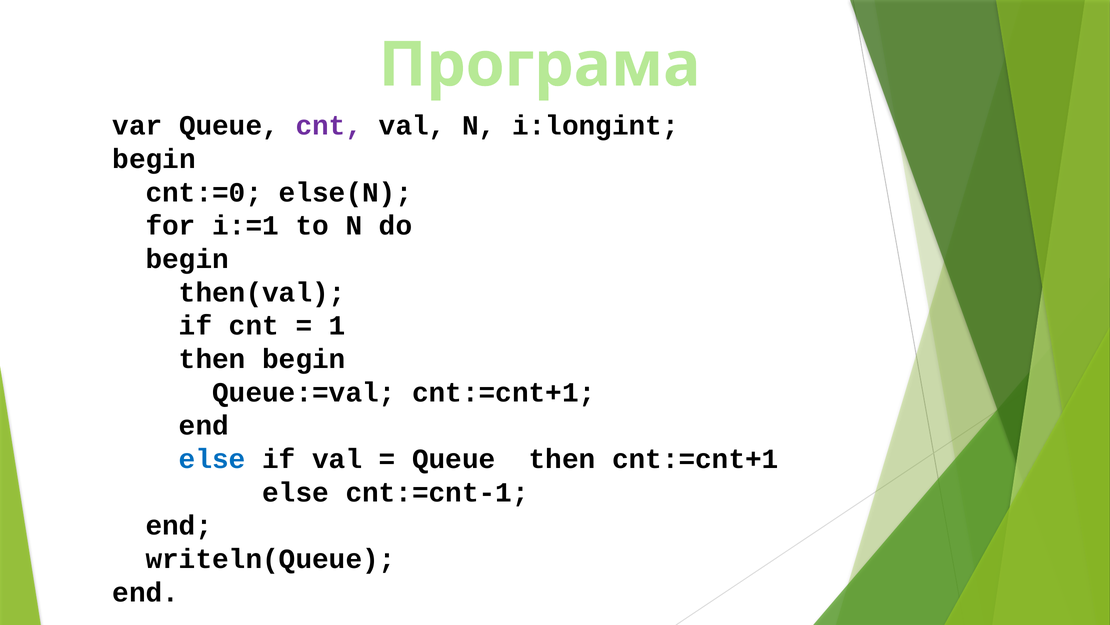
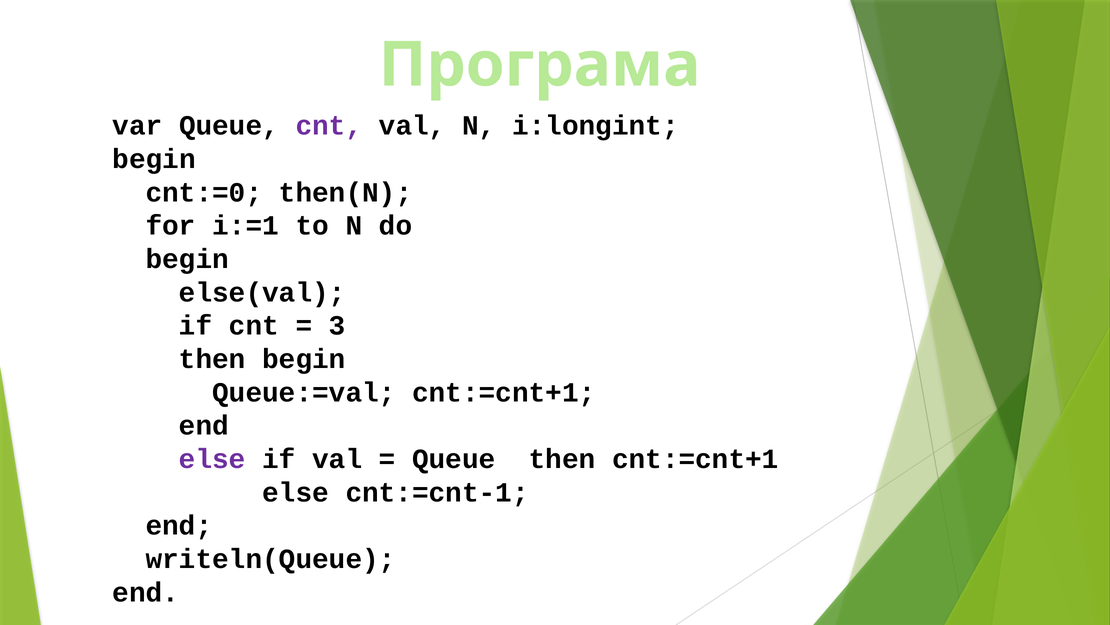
else(N: else(N -> then(N
then(val: then(val -> else(val
1: 1 -> 3
else at (212, 459) colour: blue -> purple
